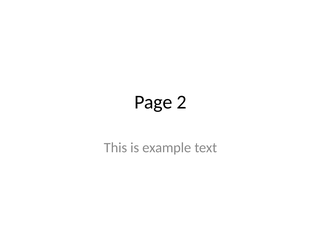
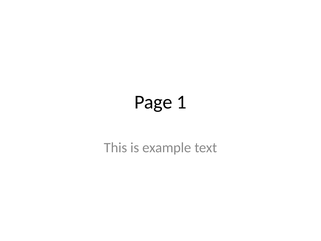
2: 2 -> 1
